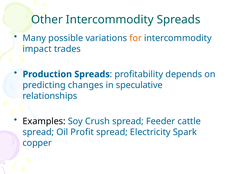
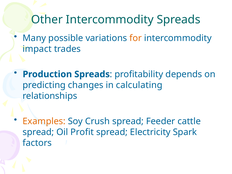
speculative: speculative -> calculating
Examples colour: black -> orange
copper: copper -> factors
